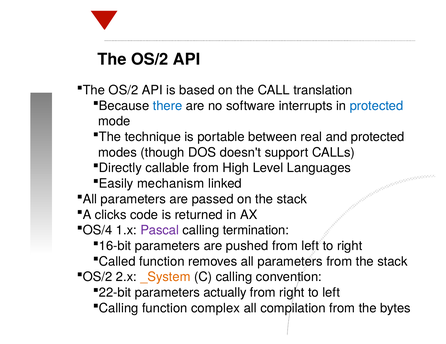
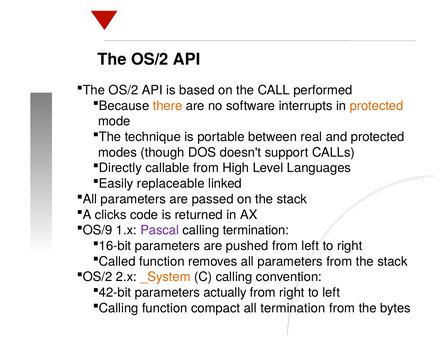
translation: translation -> performed
there colour: blue -> orange
protected at (377, 106) colour: blue -> orange
mechanism: mechanism -> replaceable
OS/4: OS/4 -> OS/9
22-bit: 22-bit -> 42-bit
complex: complex -> compact
all compilation: compilation -> termination
